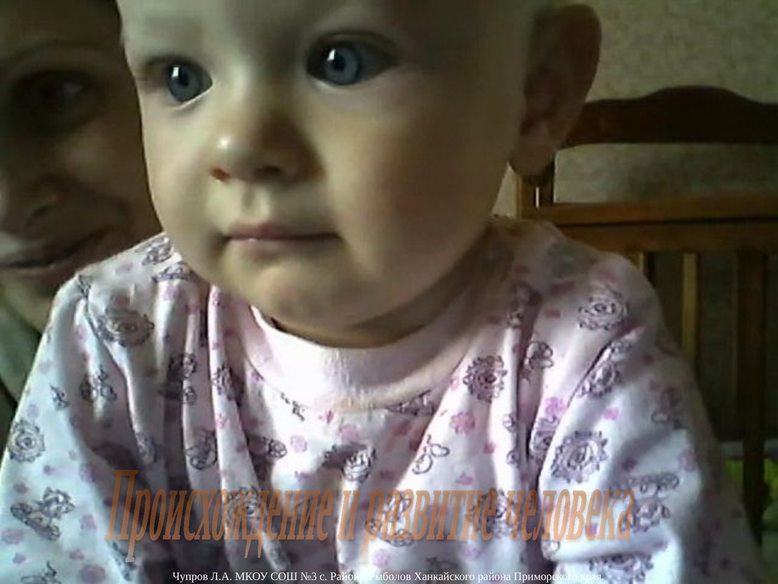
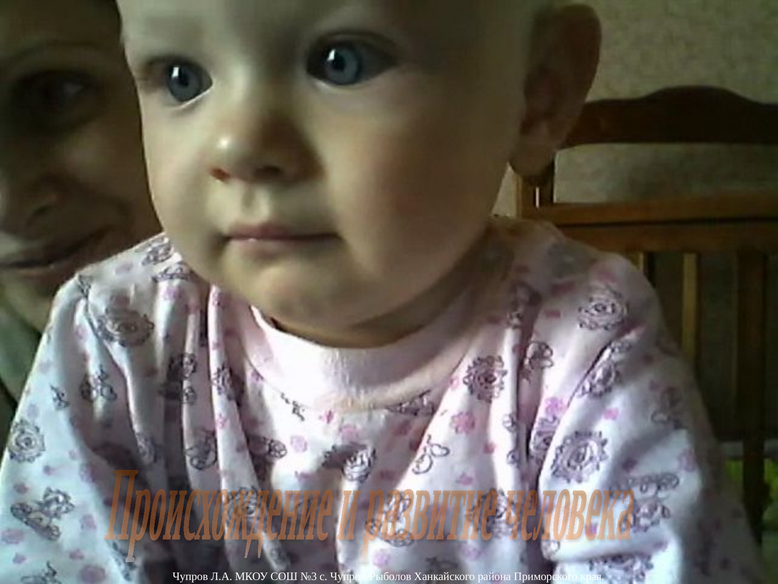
Района-Рыболов: Района-Рыболов -> Чупров-Рыболов
